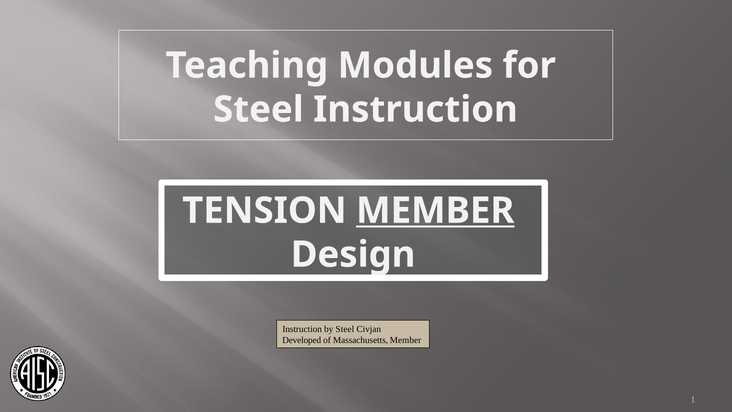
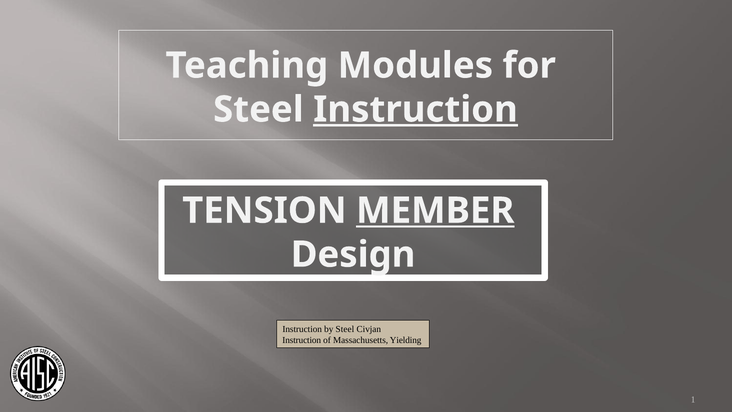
Instruction at (415, 109) underline: none -> present
Developed at (302, 340): Developed -> Instruction
Massachusetts Member: Member -> Yielding
